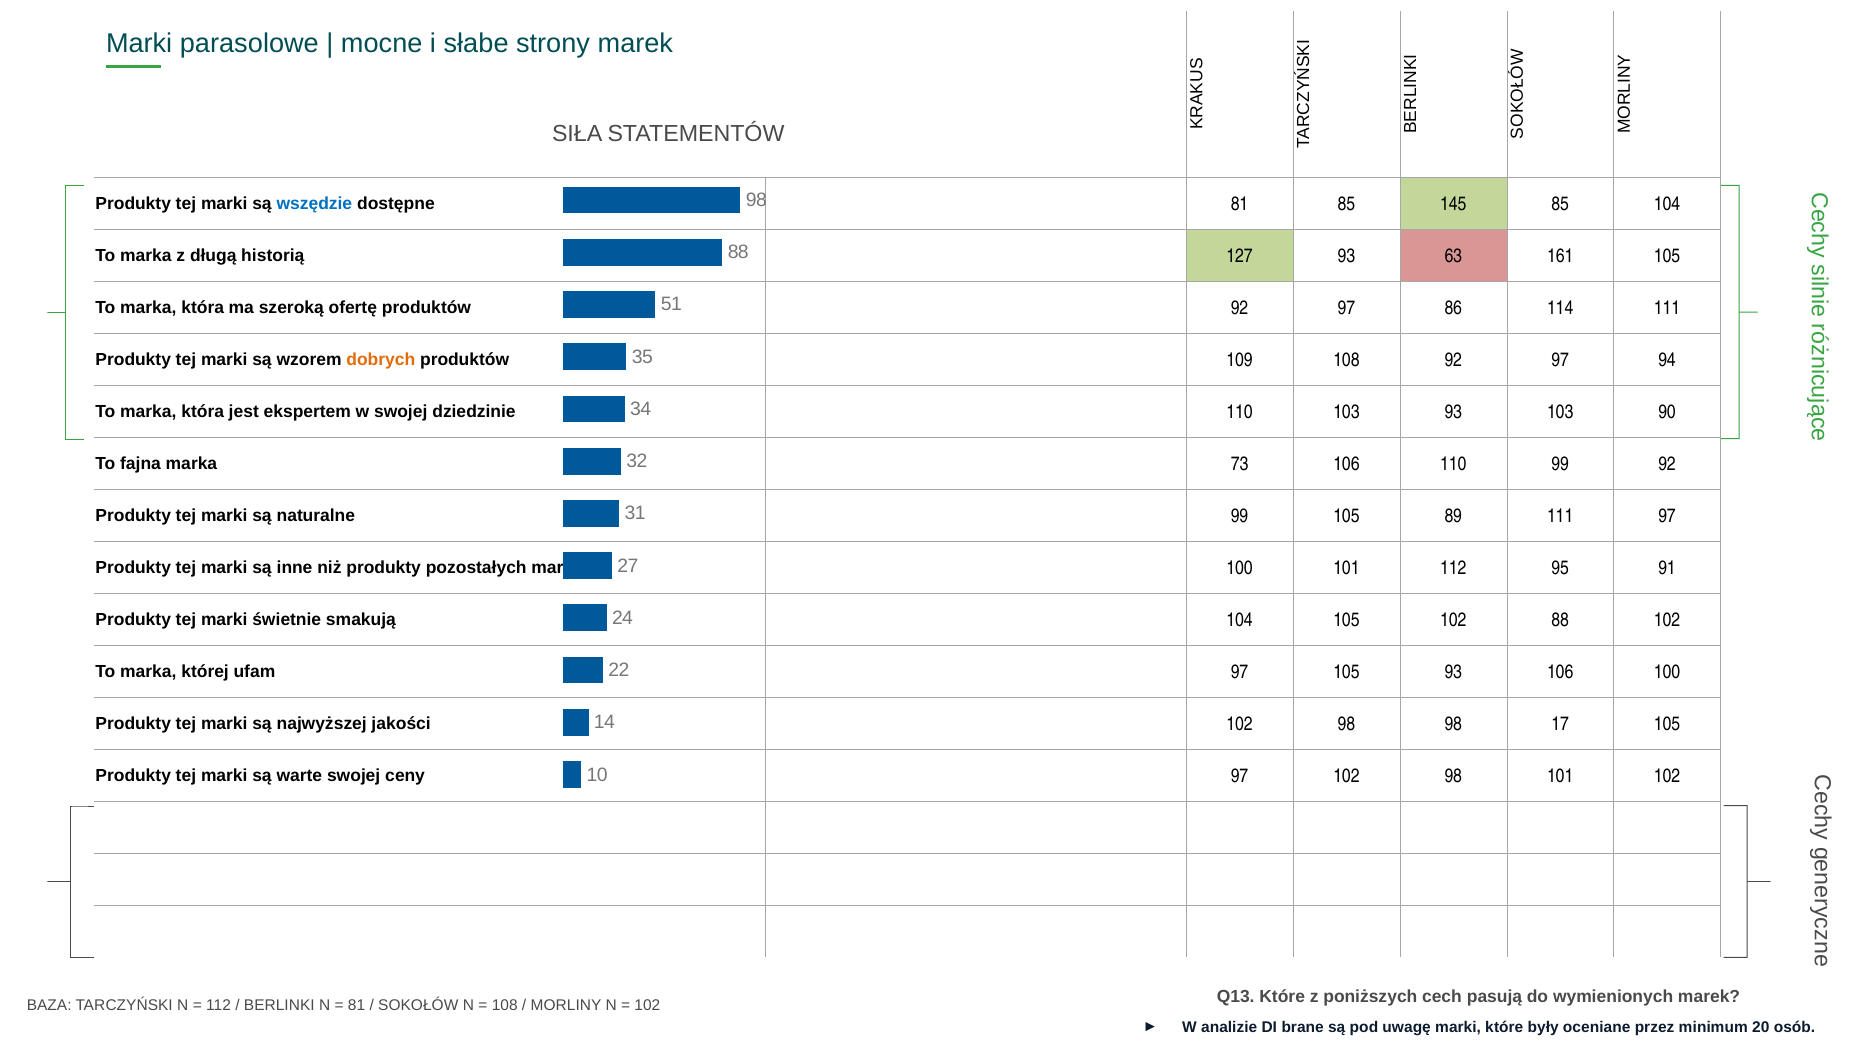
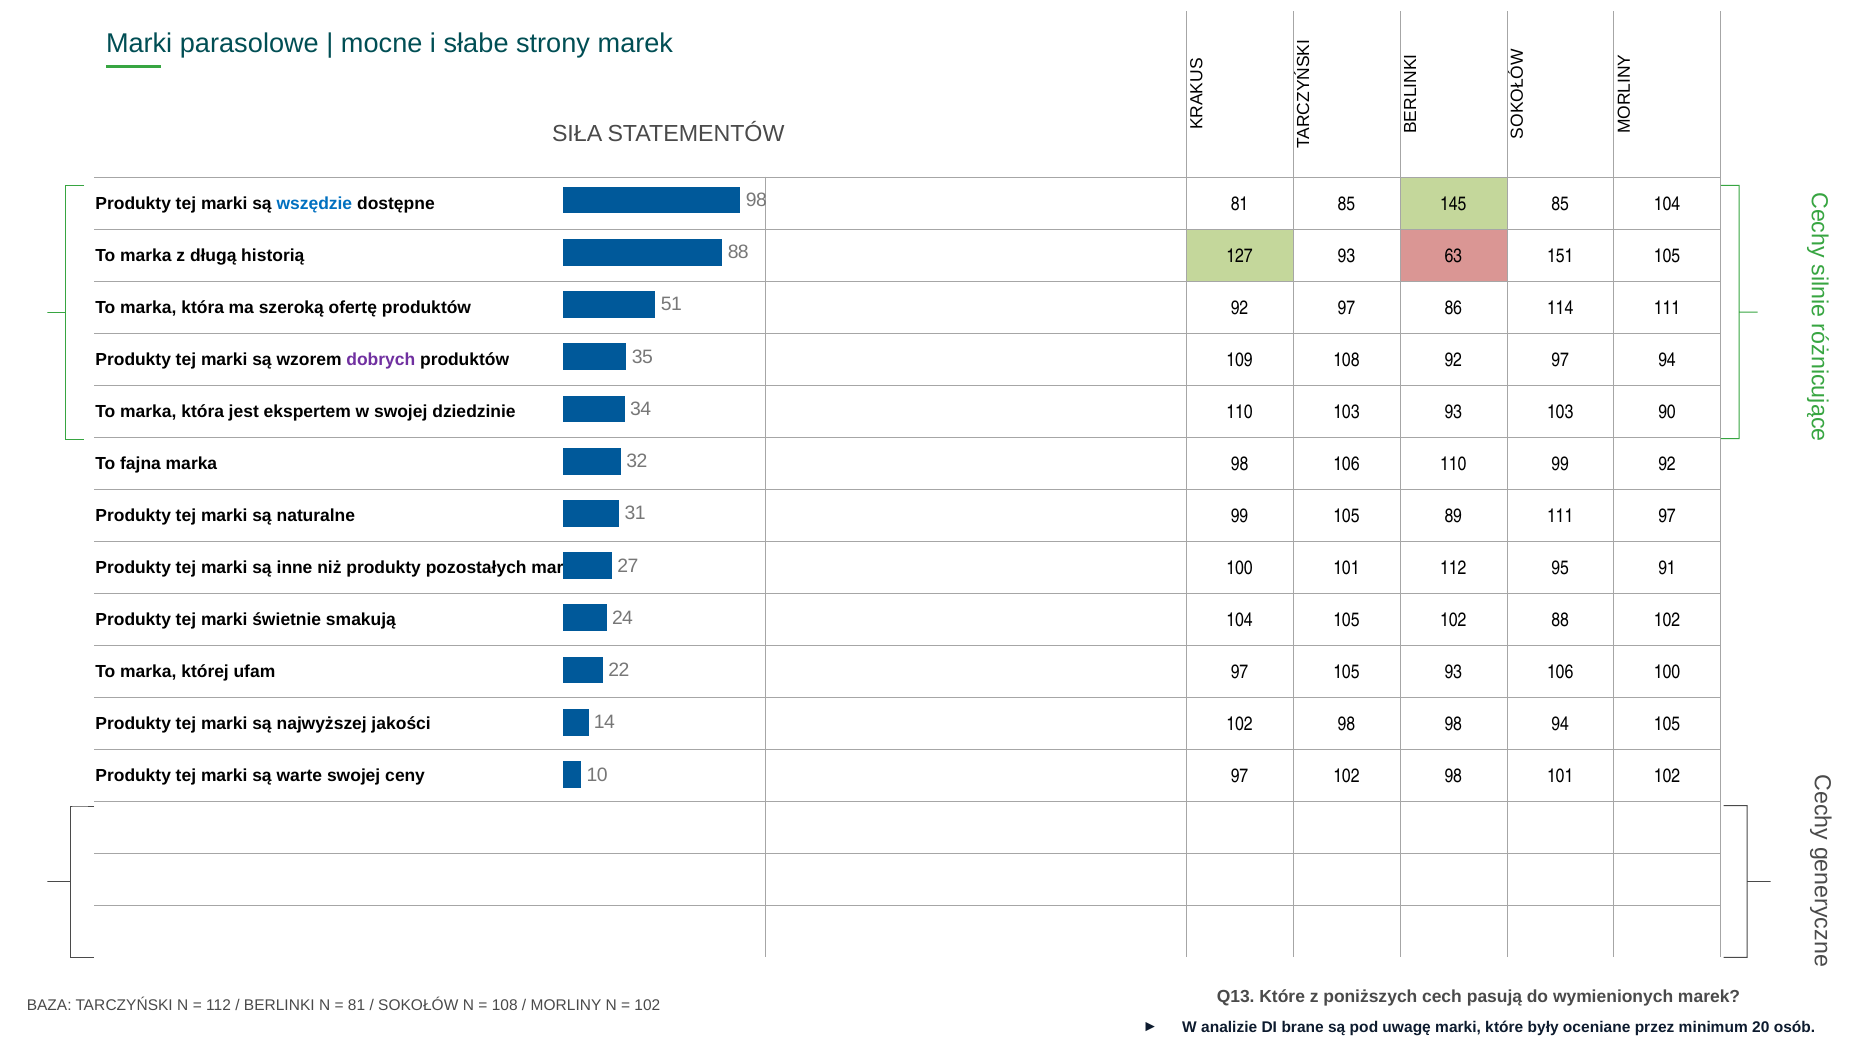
161: 161 -> 151
dobrych colour: orange -> purple
marka 73: 73 -> 98
98 17: 17 -> 94
